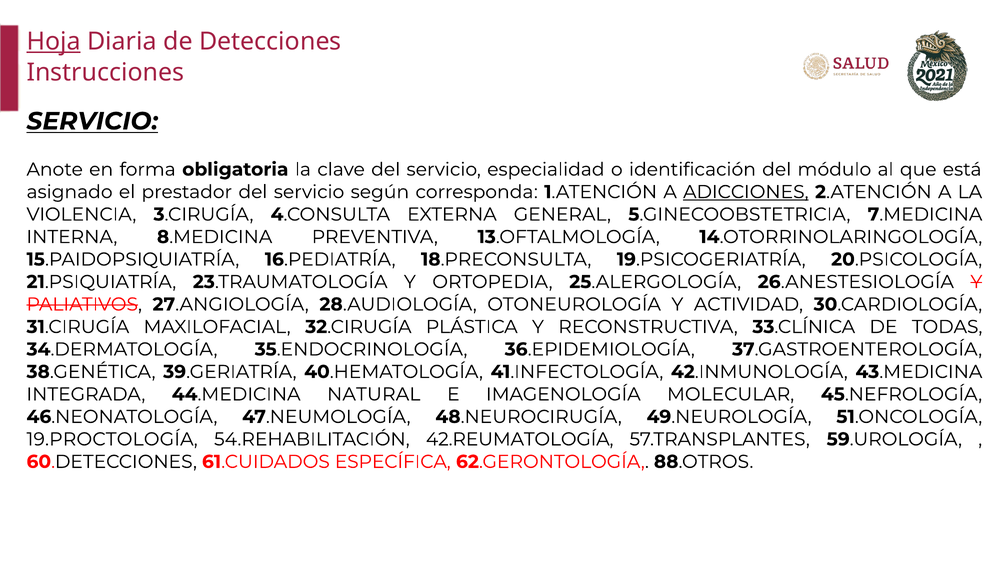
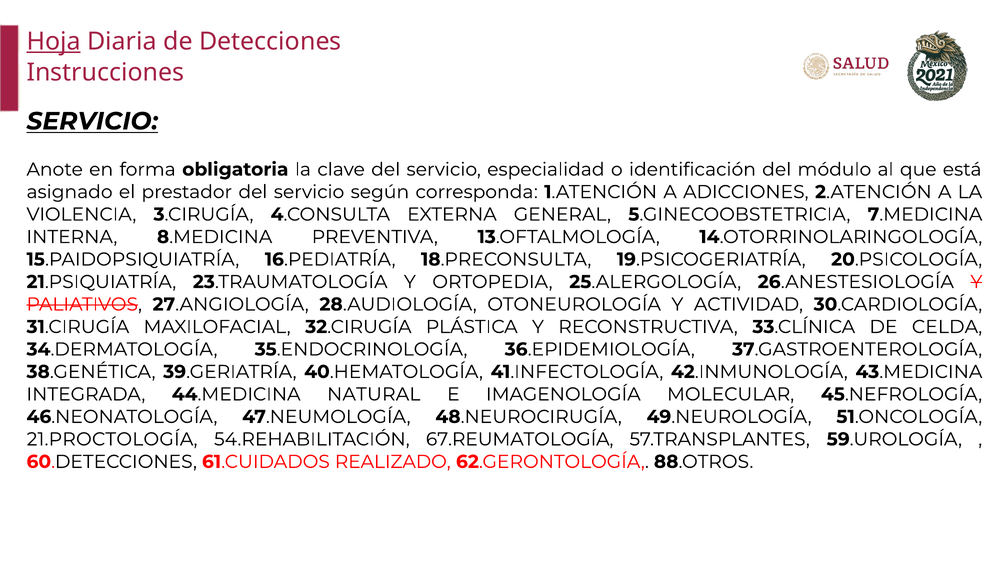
ADICCIONES underline: present -> none
TODAS: TODAS -> CELDA
19.PROCTOLOGÍA: 19.PROCTOLOGÍA -> 21.PROCTOLOGÍA
42.REUMATOLOGÍA: 42.REUMATOLOGÍA -> 67.REUMATOLOGÍA
ESPECÍFICA: ESPECÍFICA -> REALIZADO
